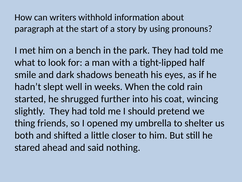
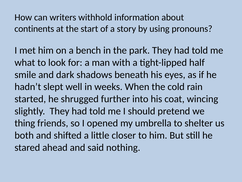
paragraph: paragraph -> continents
